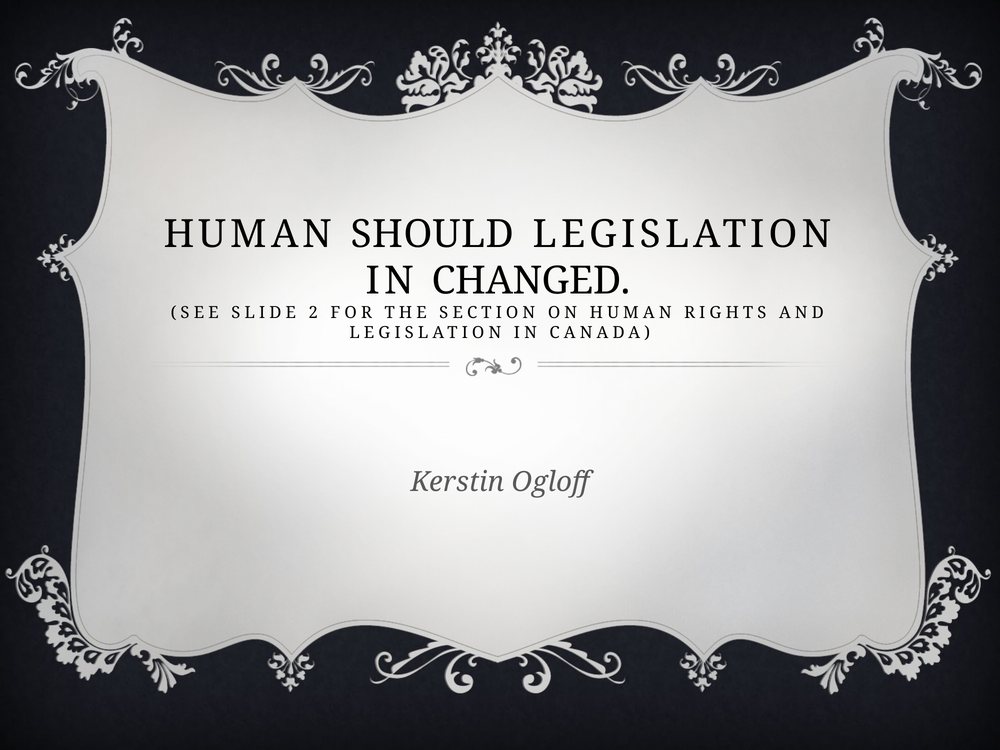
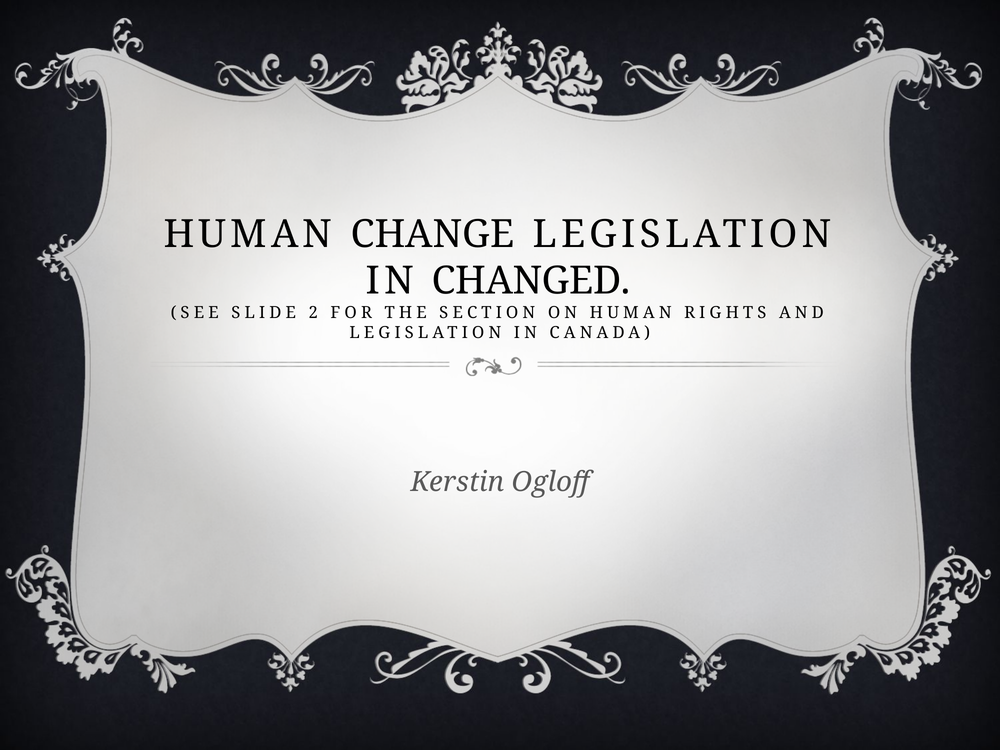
SHOULD: SHOULD -> CHANGE
